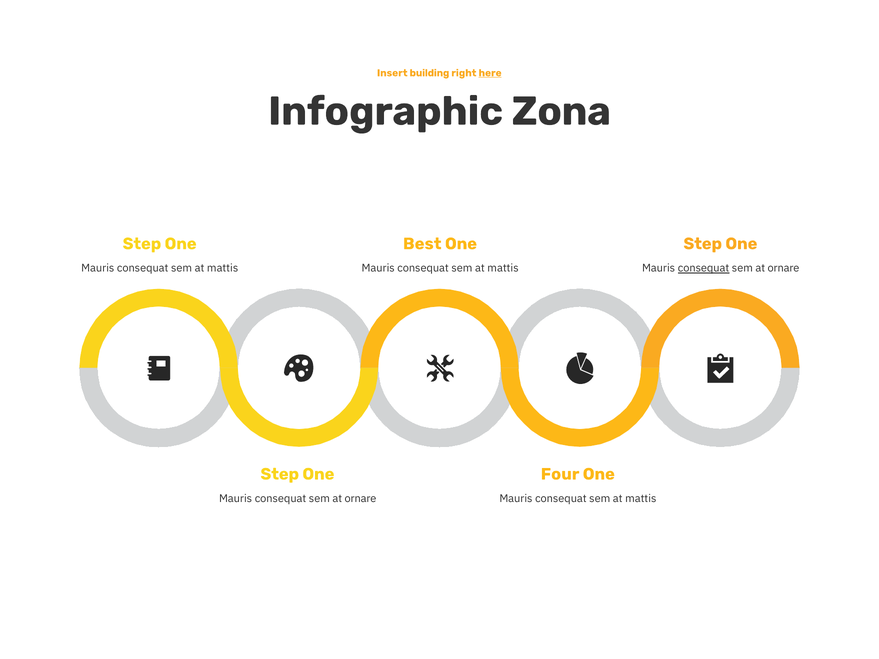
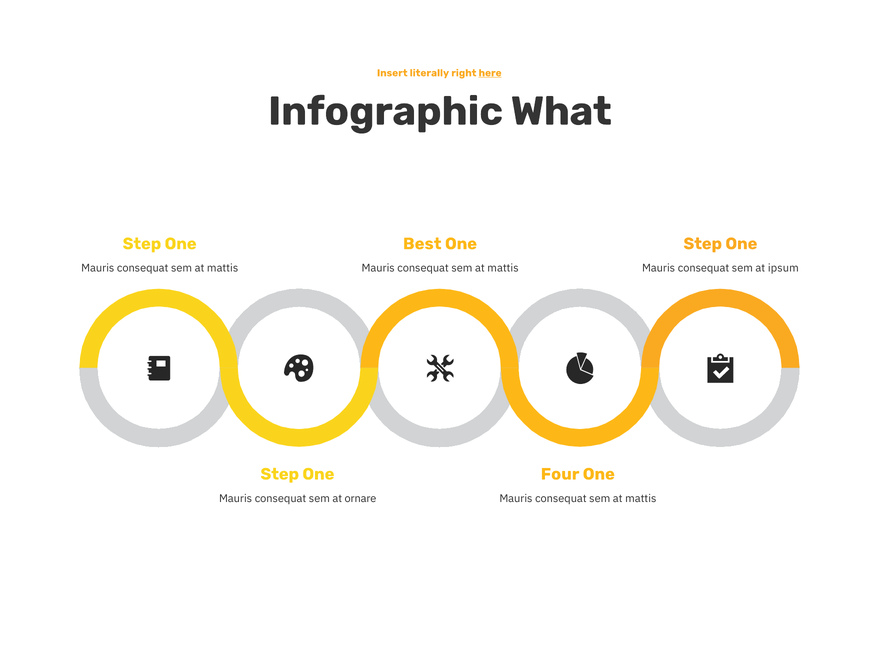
building: building -> literally
Zona: Zona -> What
consequat at (704, 268) underline: present -> none
ornare at (783, 268): ornare -> ipsum
